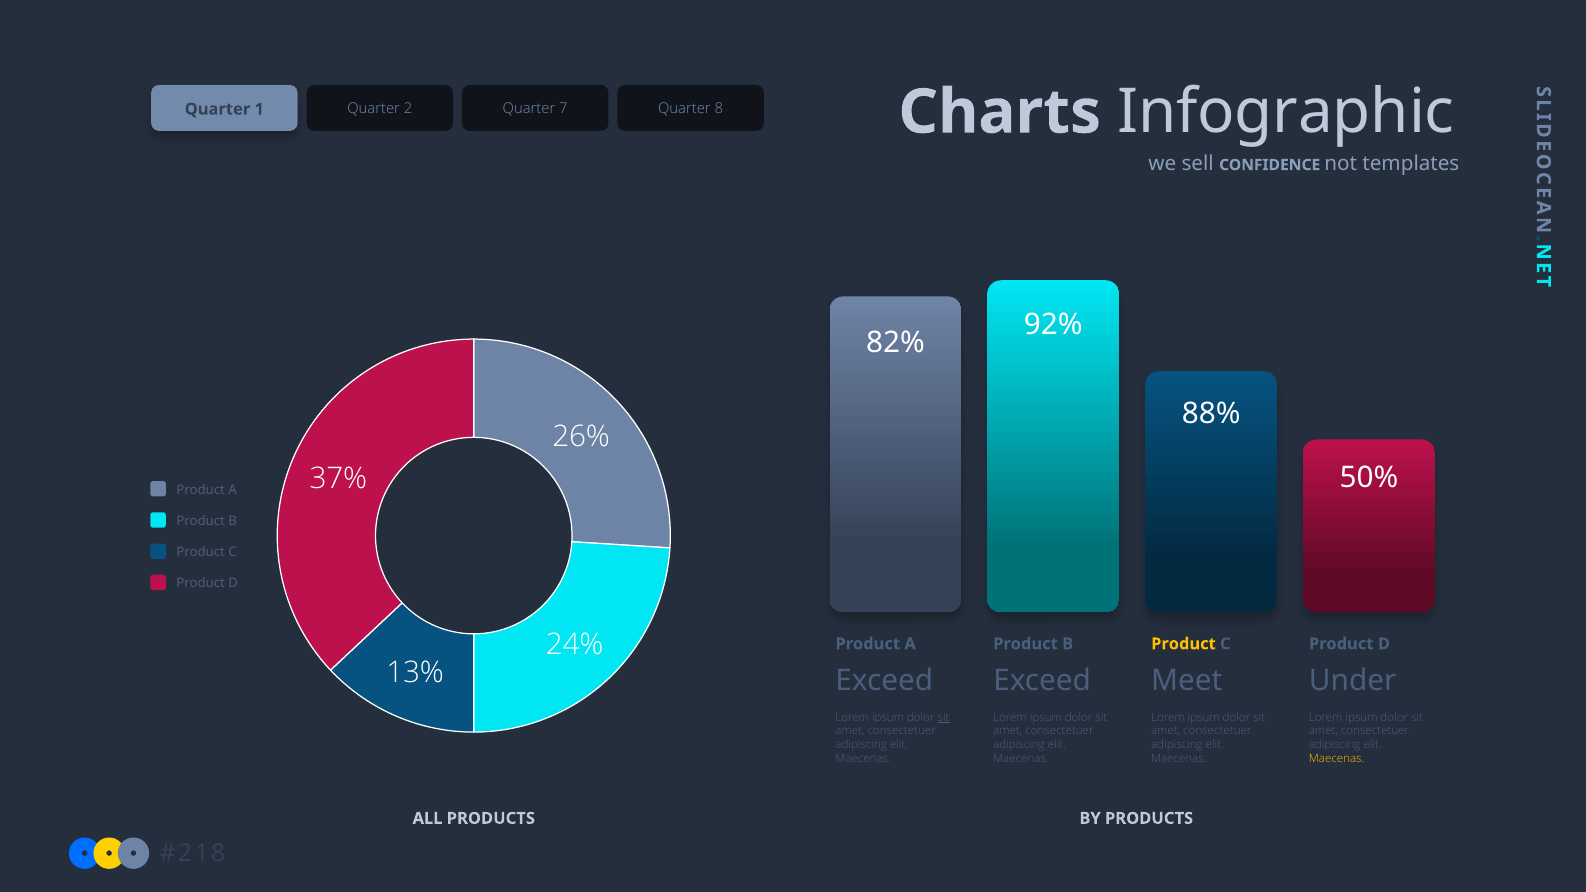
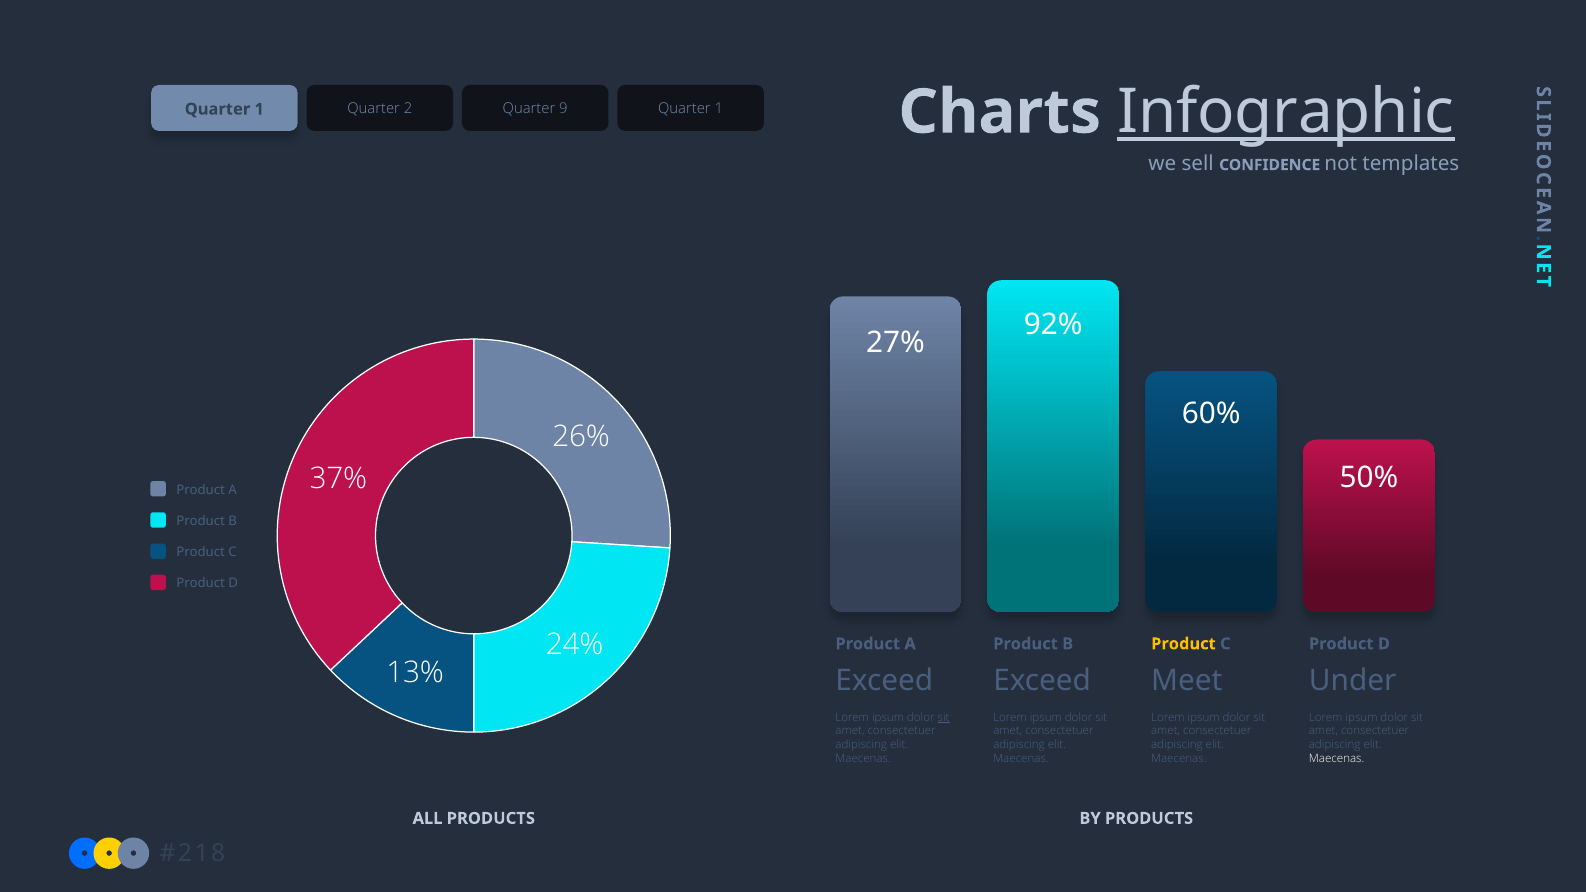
Infographic underline: none -> present
7: 7 -> 9
8 at (719, 109): 8 -> 1
82%: 82% -> 27%
88%: 88% -> 60%
Maecenas at (1337, 759) colour: yellow -> white
